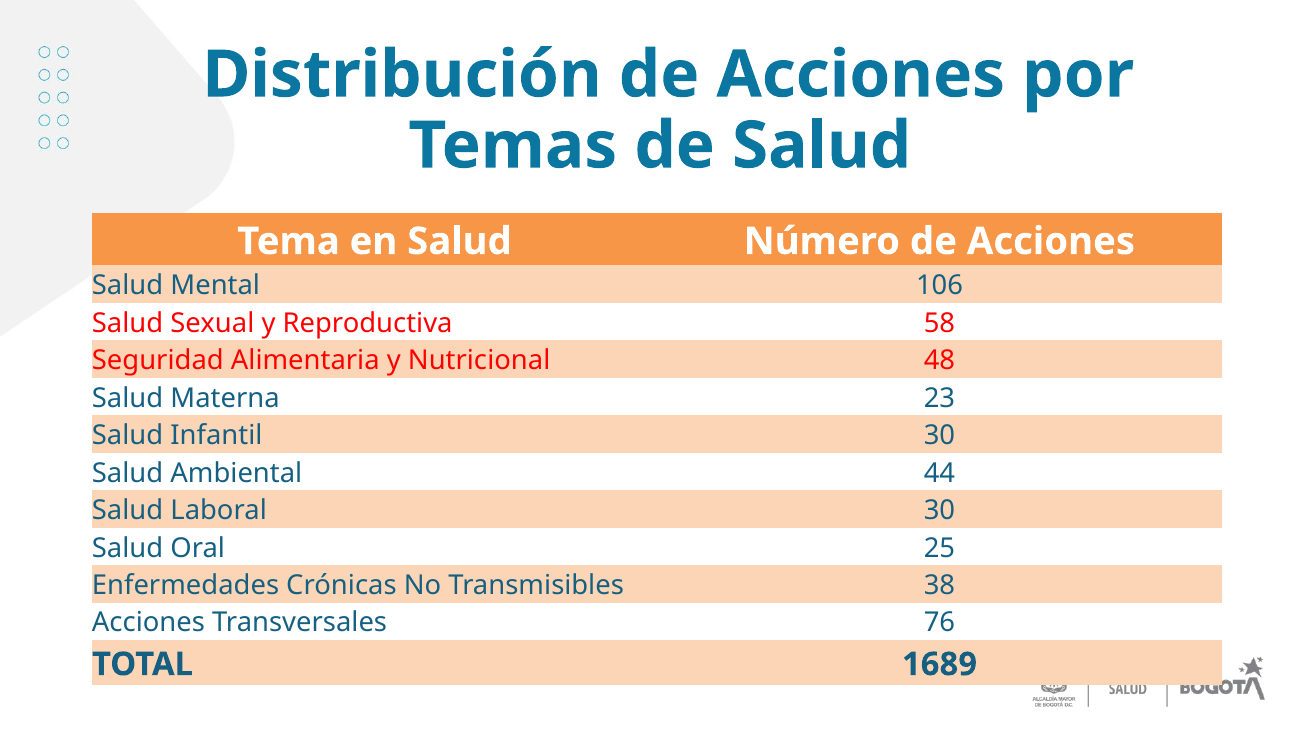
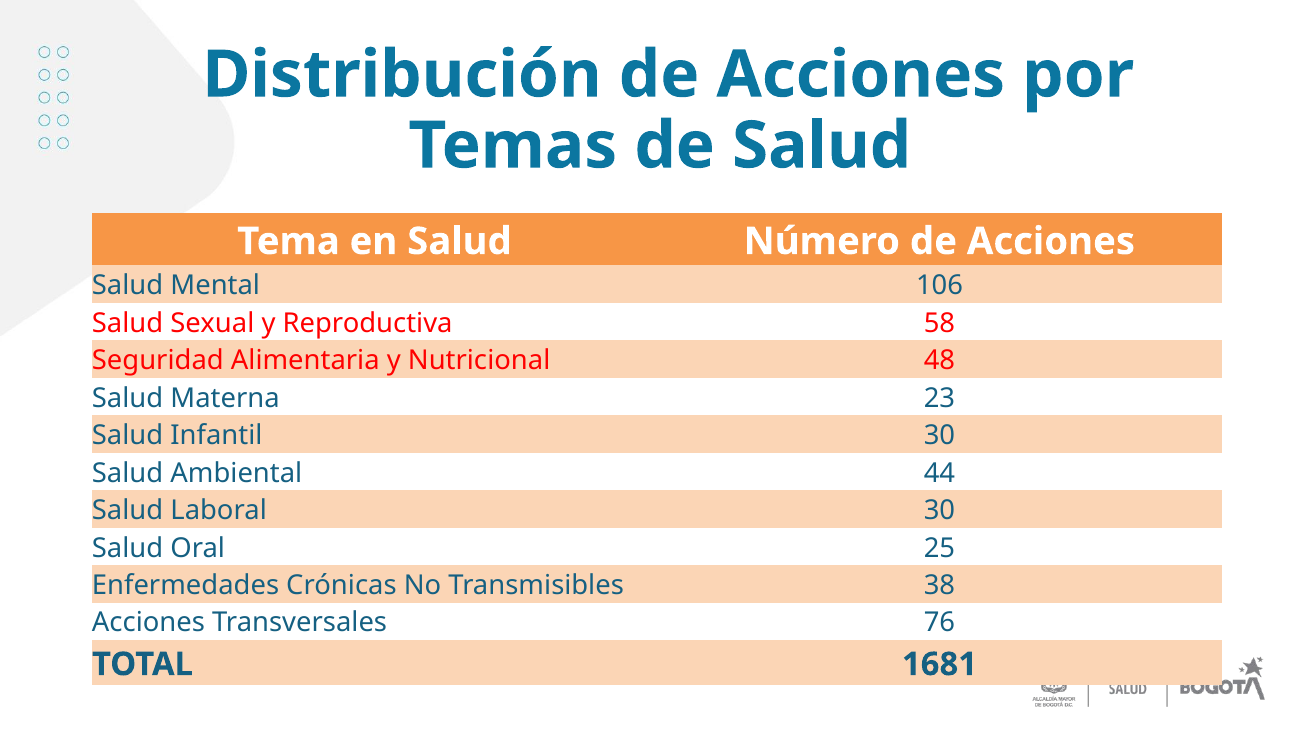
1689: 1689 -> 1681
